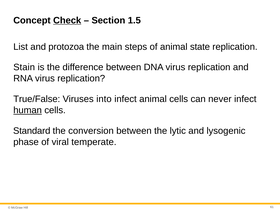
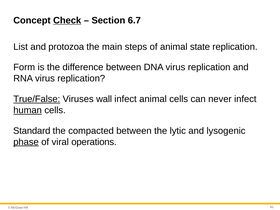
1.5: 1.5 -> 6.7
Stain: Stain -> Form
True/False underline: none -> present
into: into -> wall
conversion: conversion -> compacted
phase underline: none -> present
temperate: temperate -> operations
